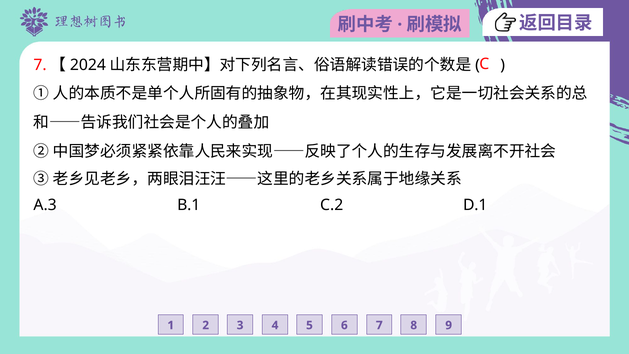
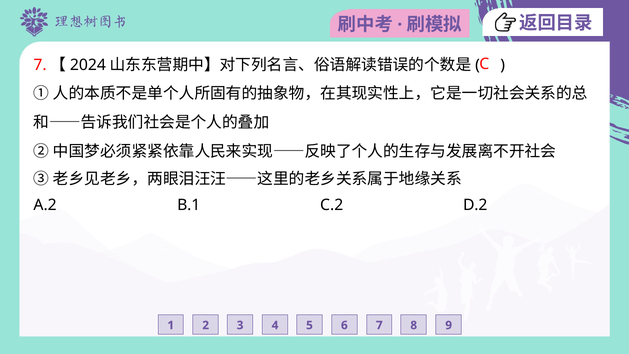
A.3: A.3 -> A.2
D.1: D.1 -> D.2
